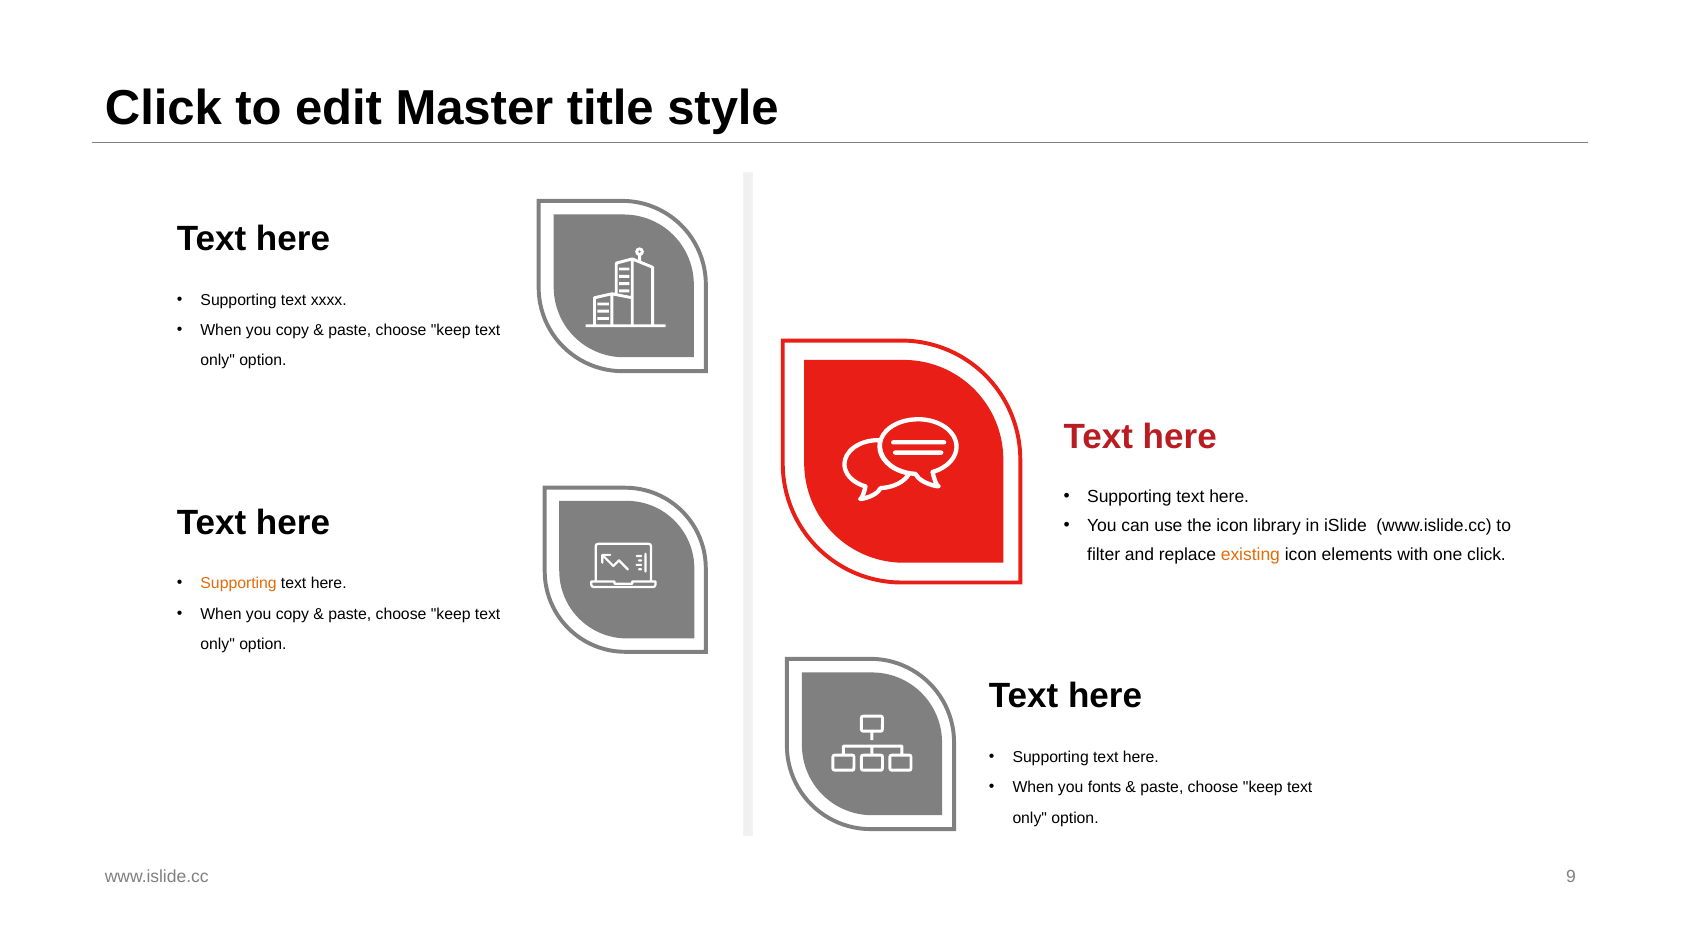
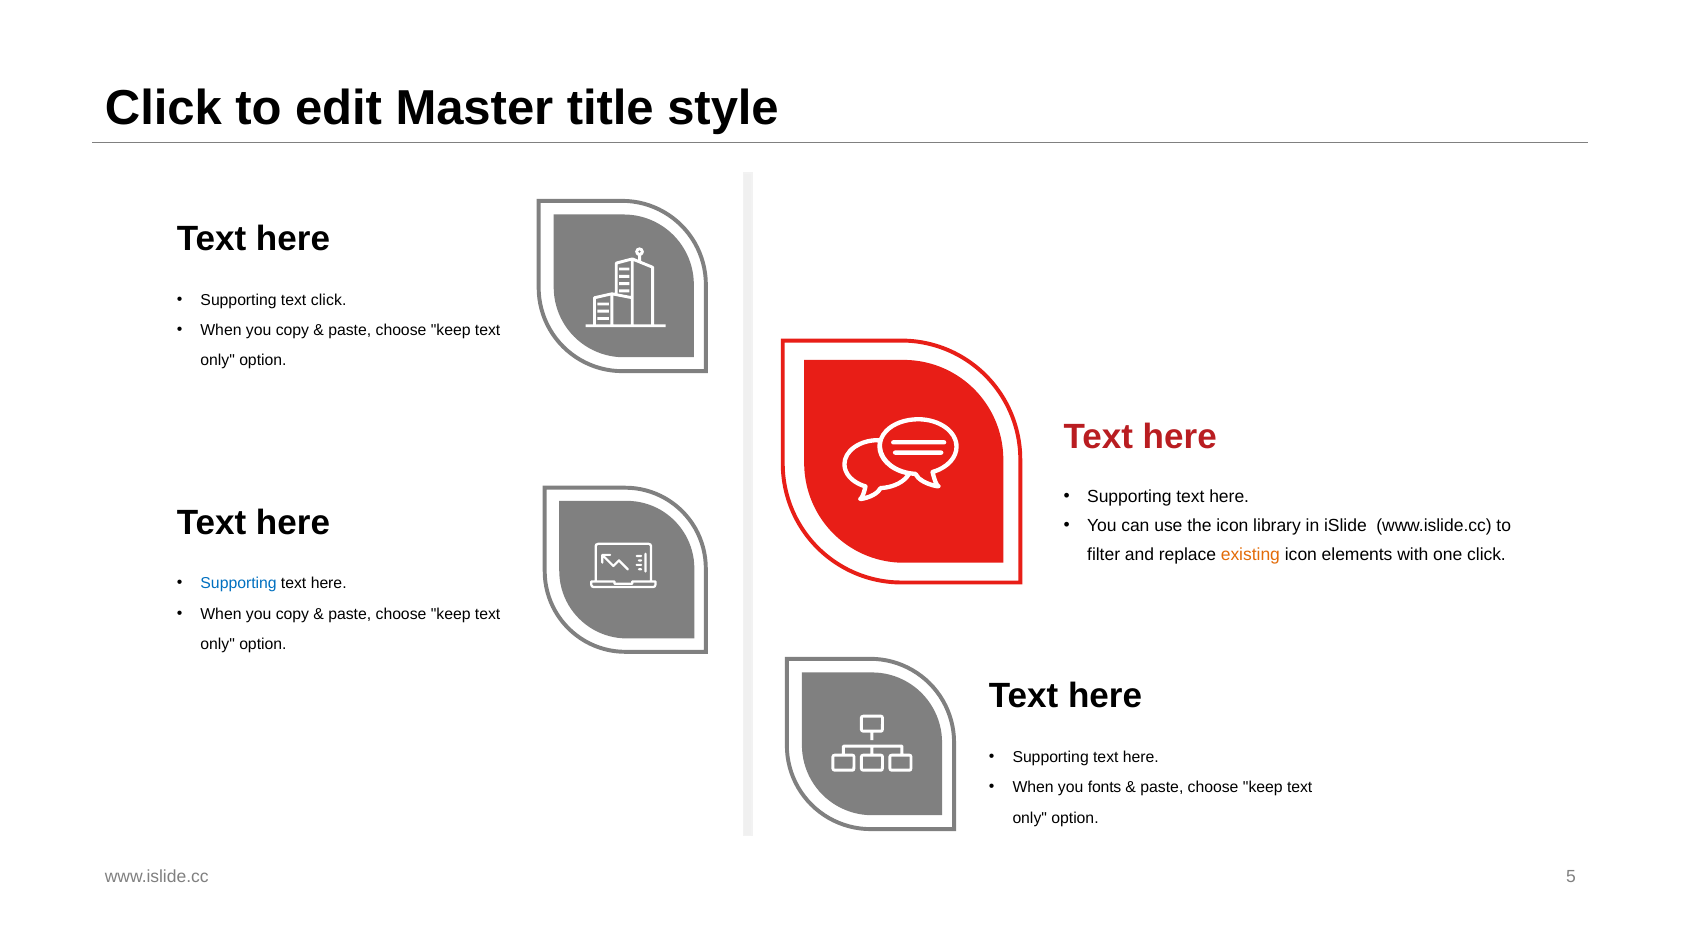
text xxxx: xxxx -> click
Supporting at (239, 583) colour: orange -> blue
9: 9 -> 5
